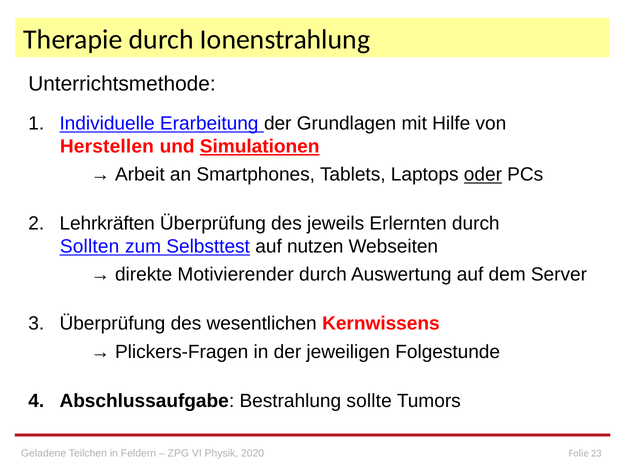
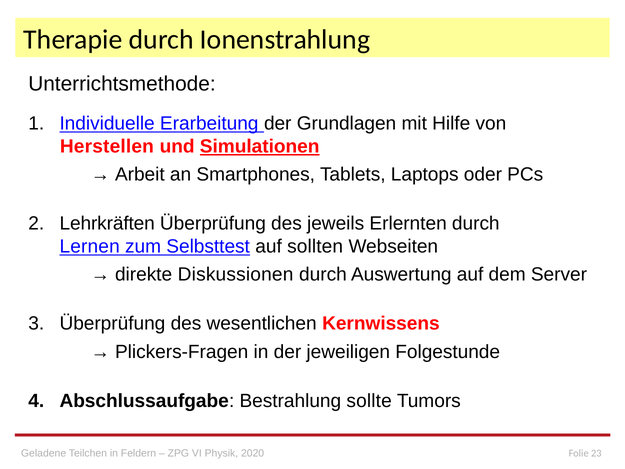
oder underline: present -> none
Sollten: Sollten -> Lernen
nutzen: nutzen -> sollten
Motivierender: Motivierender -> Diskussionen
